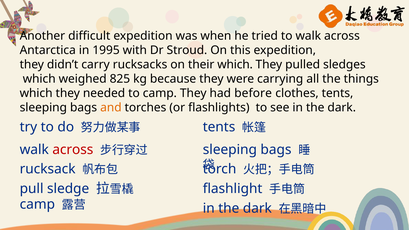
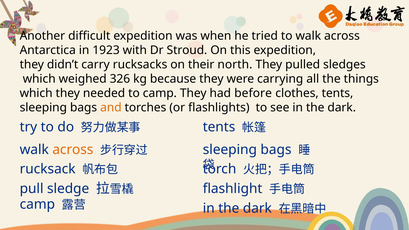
1995: 1995 -> 1923
their which: which -> north
825: 825 -> 326
across at (73, 150) colour: red -> orange
